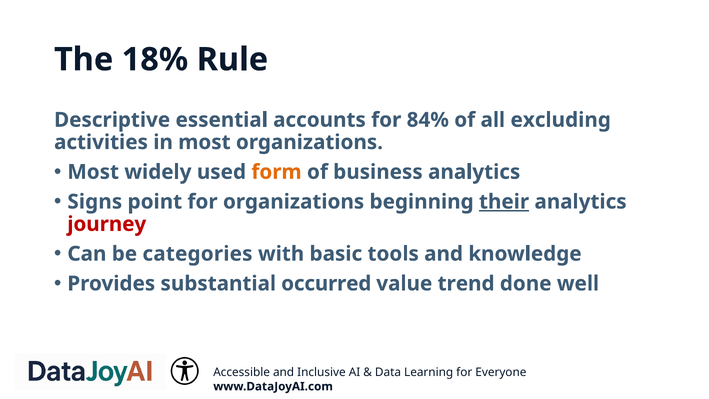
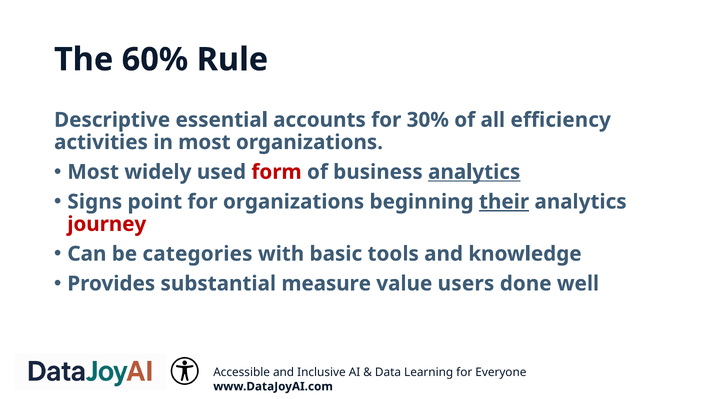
18%: 18% -> 60%
84%: 84% -> 30%
excluding: excluding -> efficiency
form colour: orange -> red
analytics at (474, 172) underline: none -> present
occurred: occurred -> measure
trend: trend -> users
